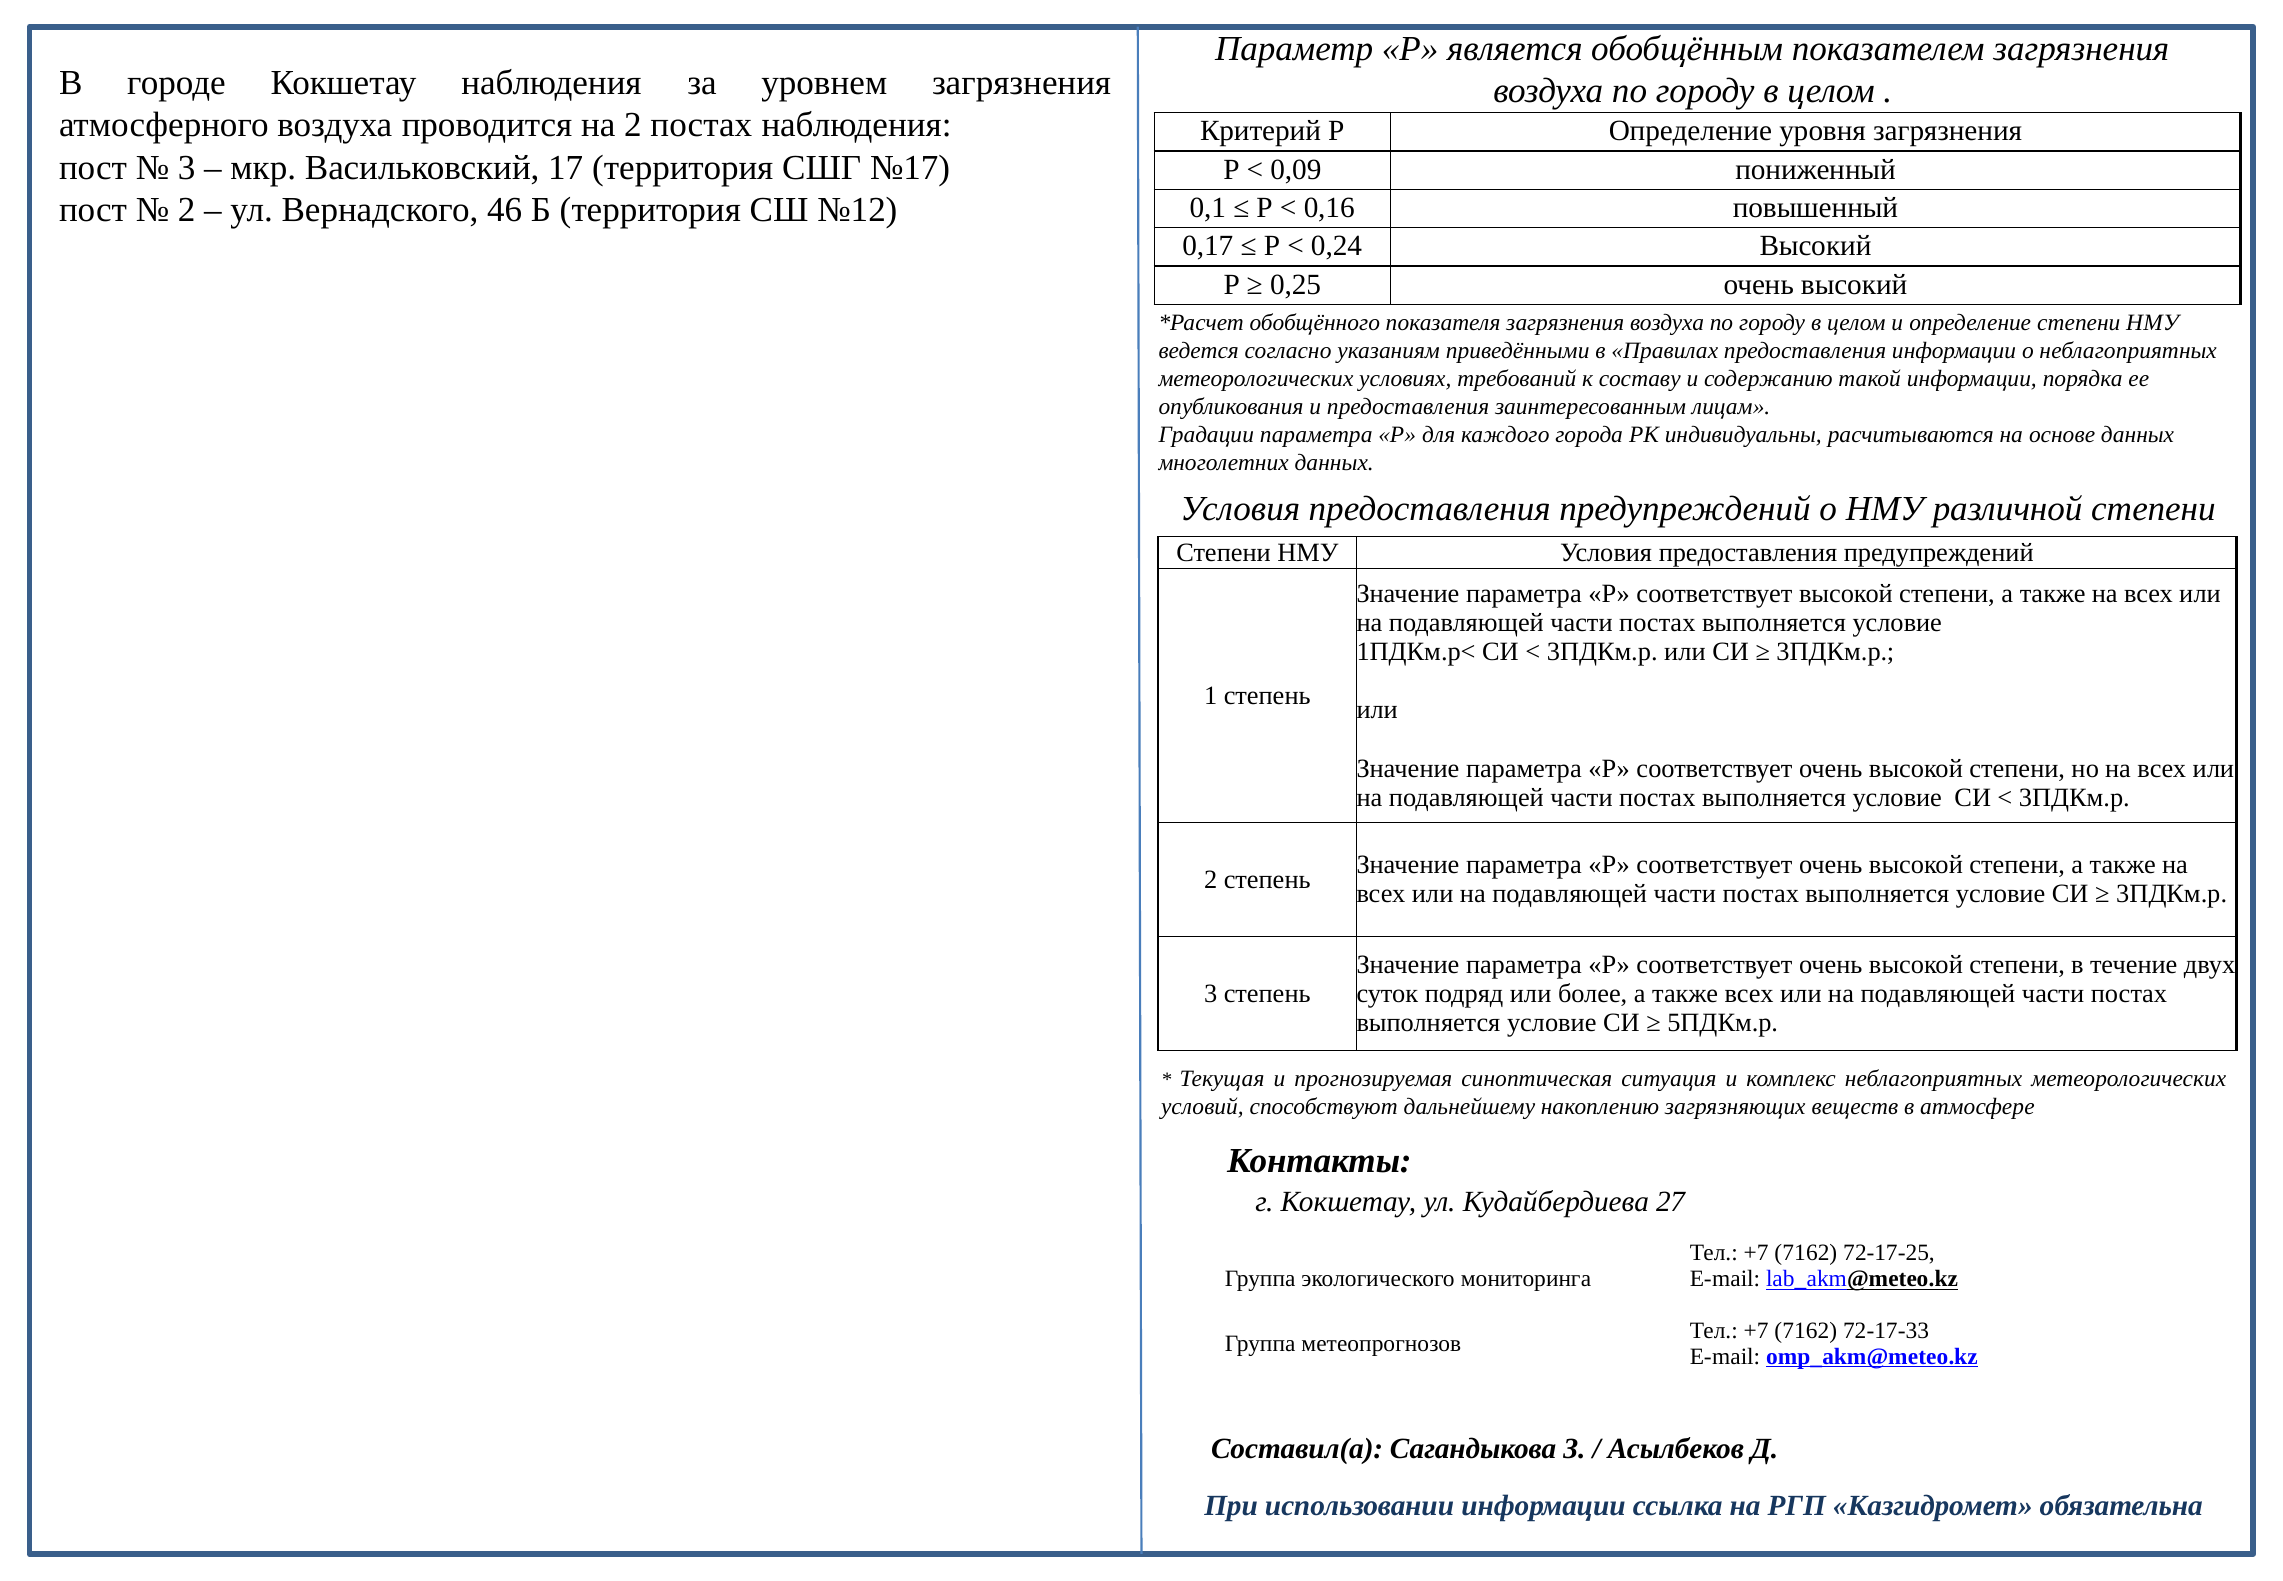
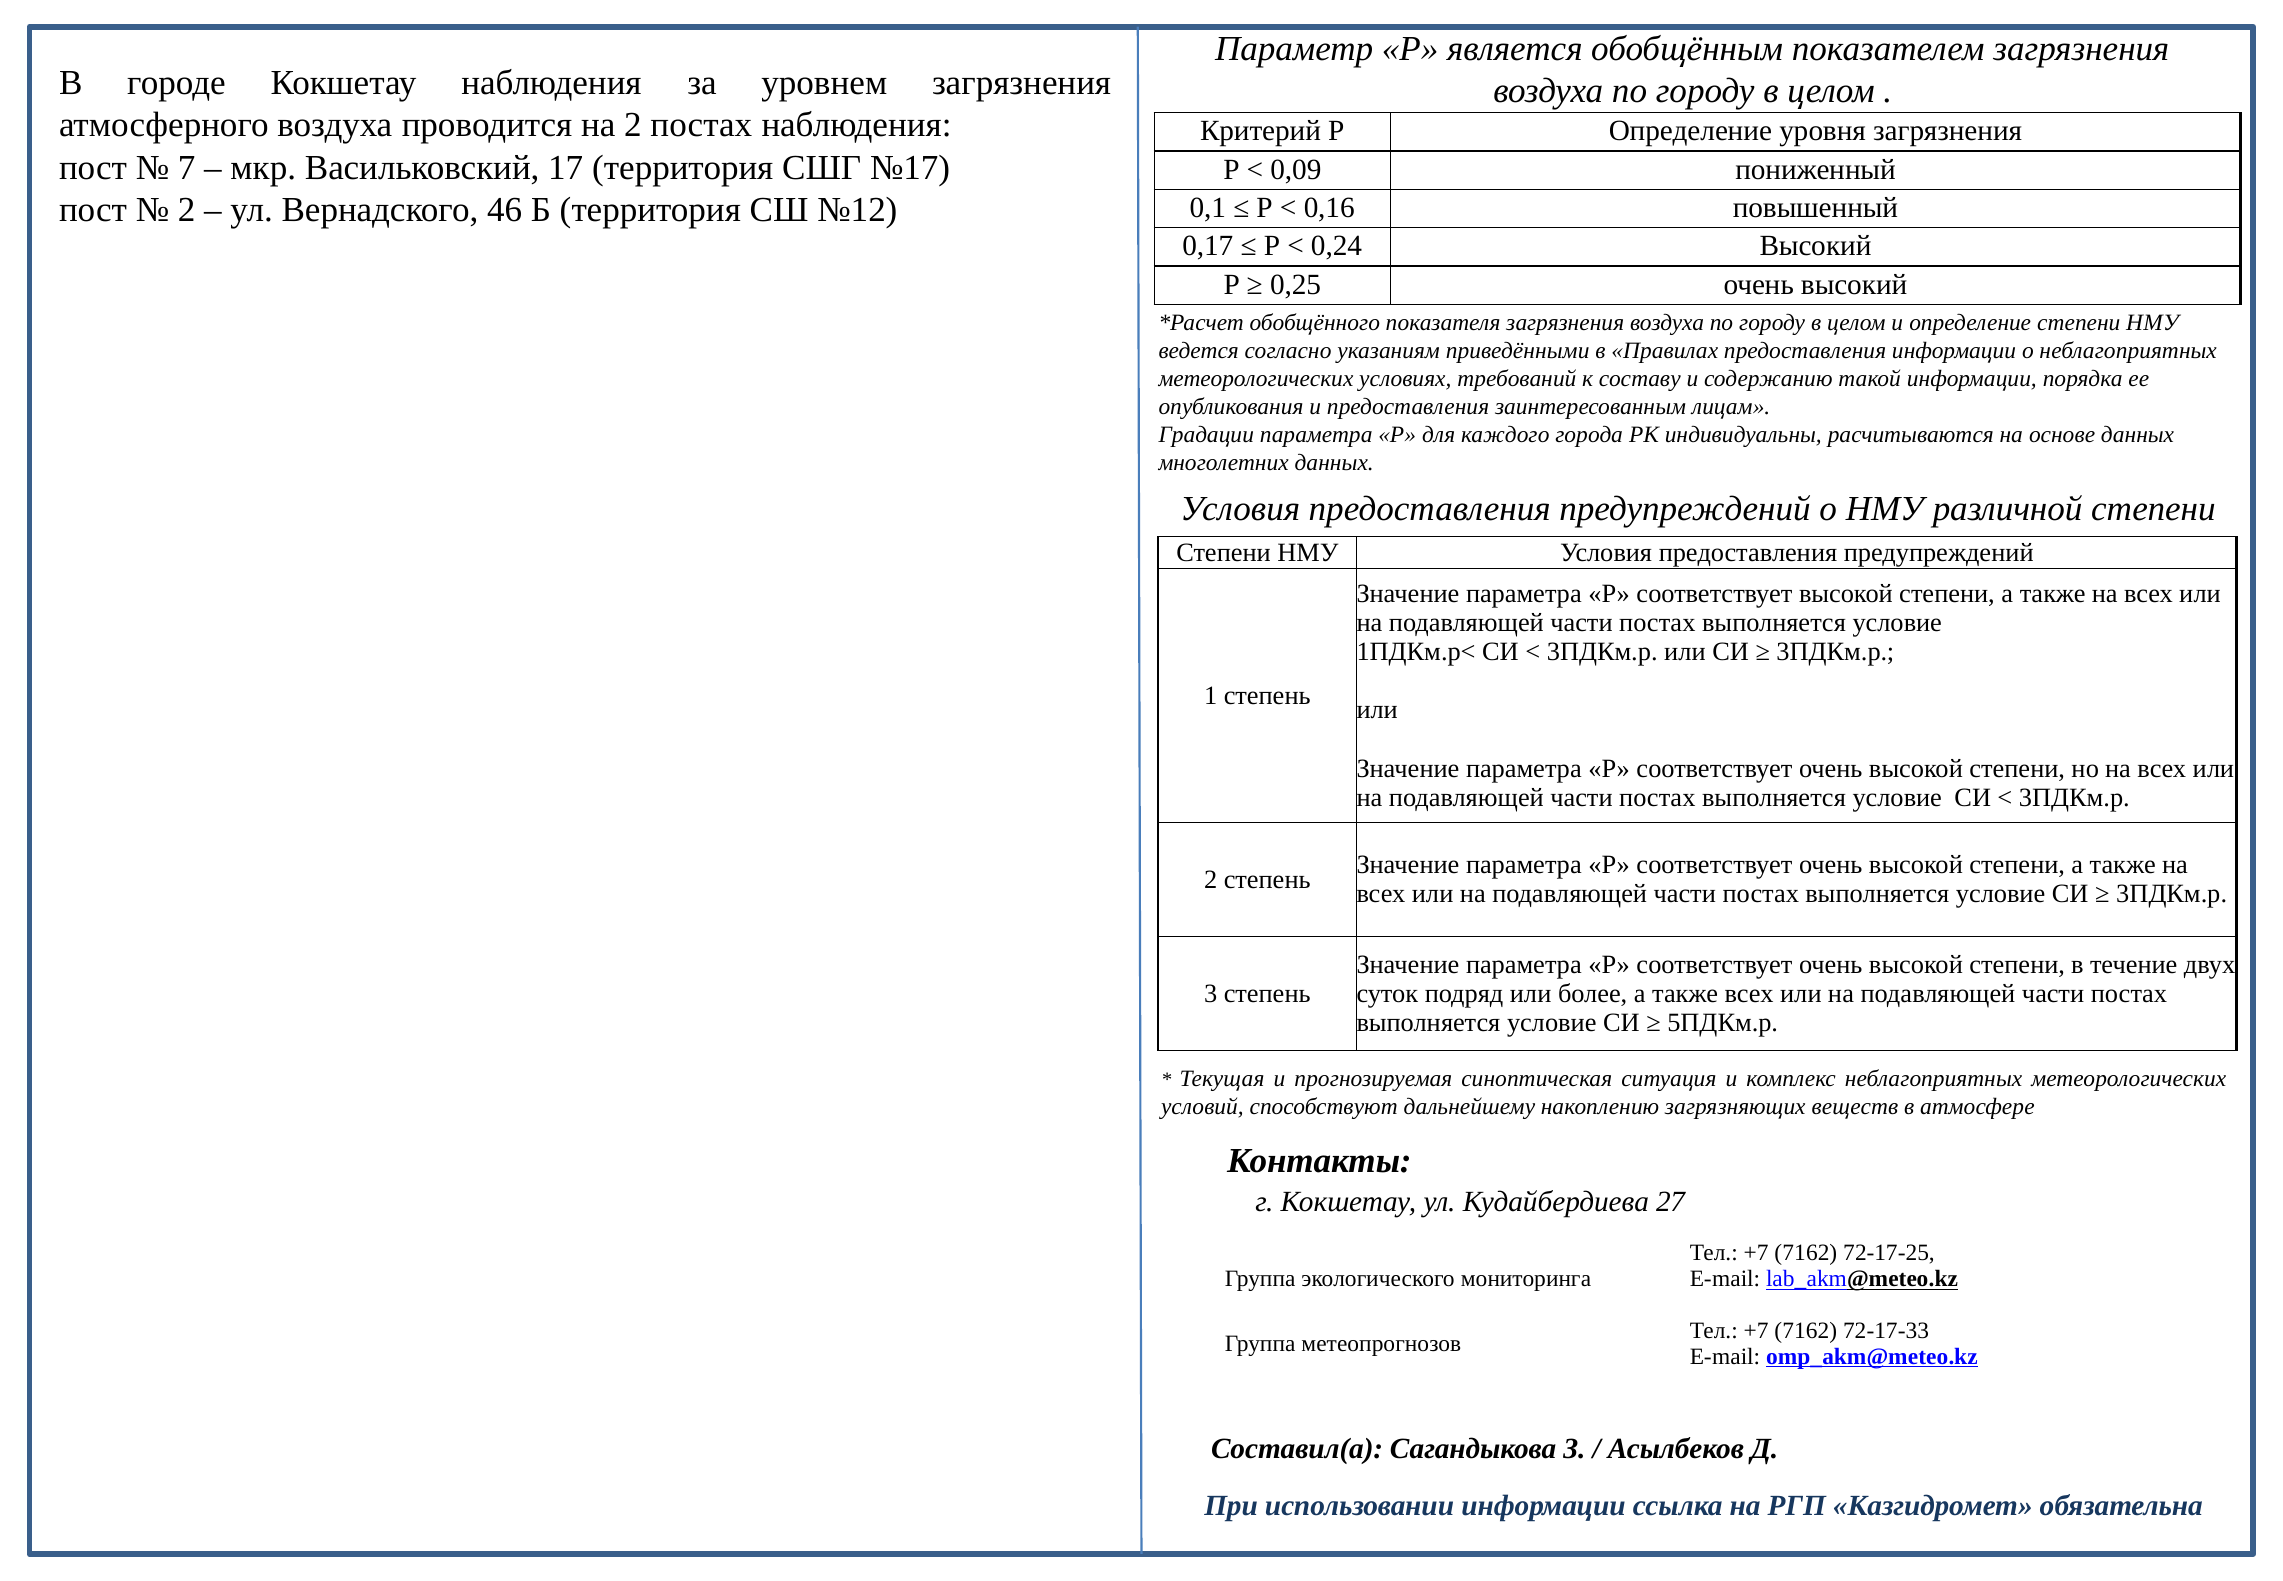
3 at (187, 167): 3 -> 7
